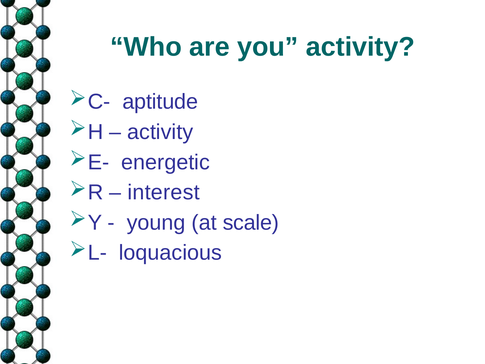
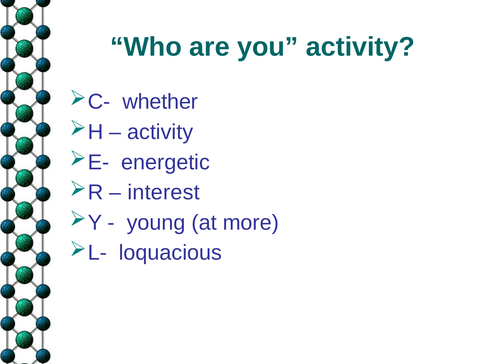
aptitude: aptitude -> whether
scale: scale -> more
